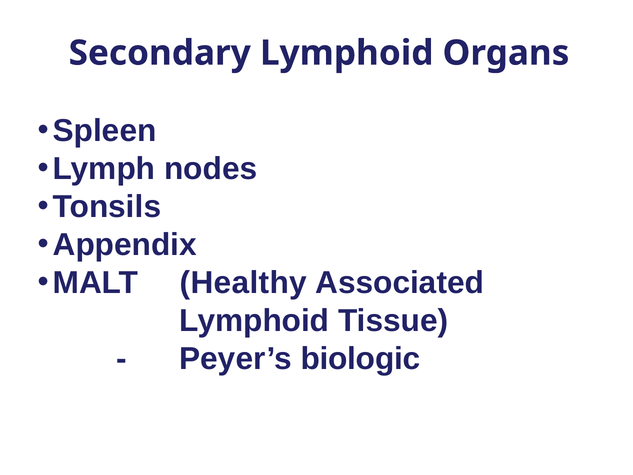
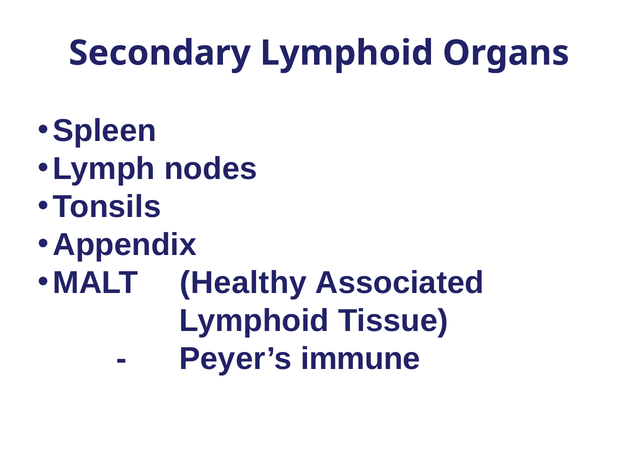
biologic: biologic -> immune
